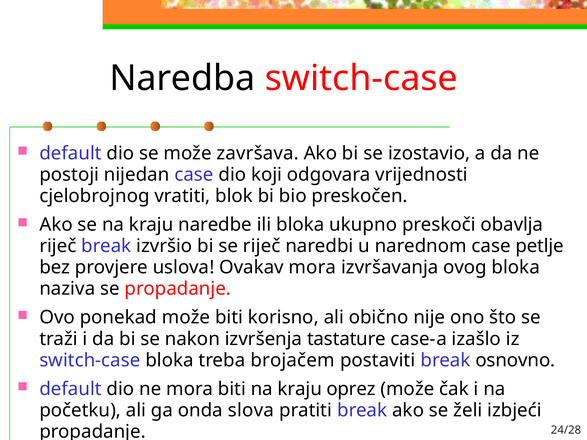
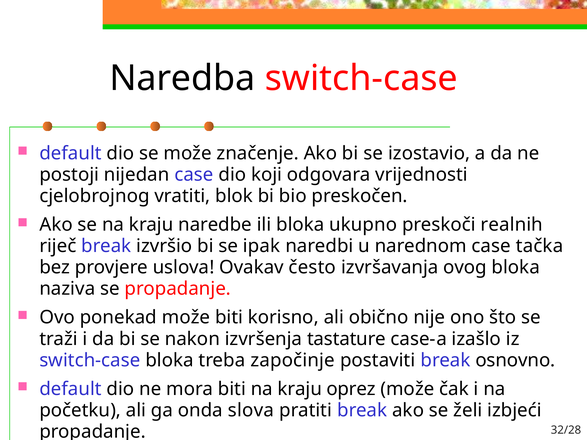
završava: završava -> značenje
obavlja: obavlja -> realnih
se riječ: riječ -> ipak
petlje: petlje -> tačka
Ovakav mora: mora -> često
brojačem: brojačem -> započinje
24/28: 24/28 -> 32/28
